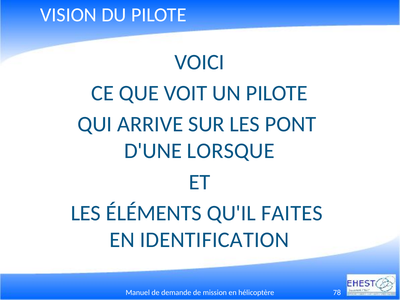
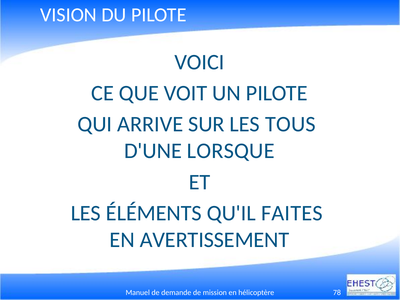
PONT: PONT -> TOUS
IDENTIFICATION: IDENTIFICATION -> AVERTISSEMENT
